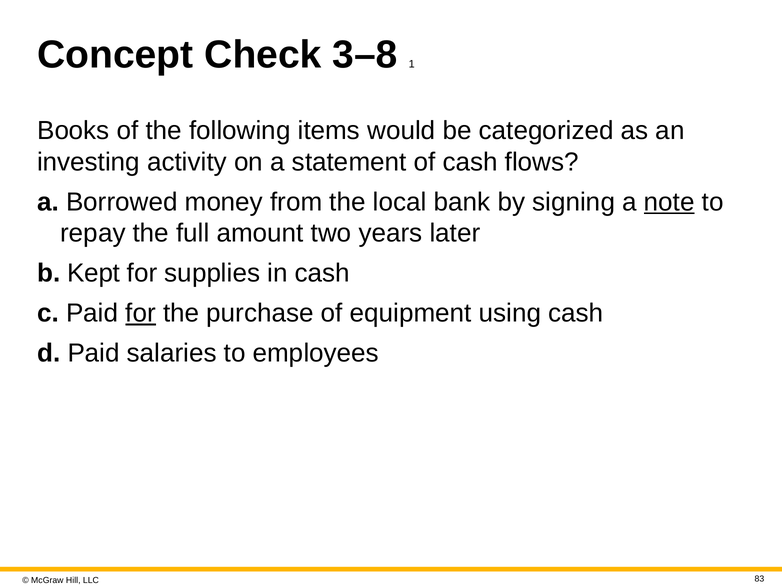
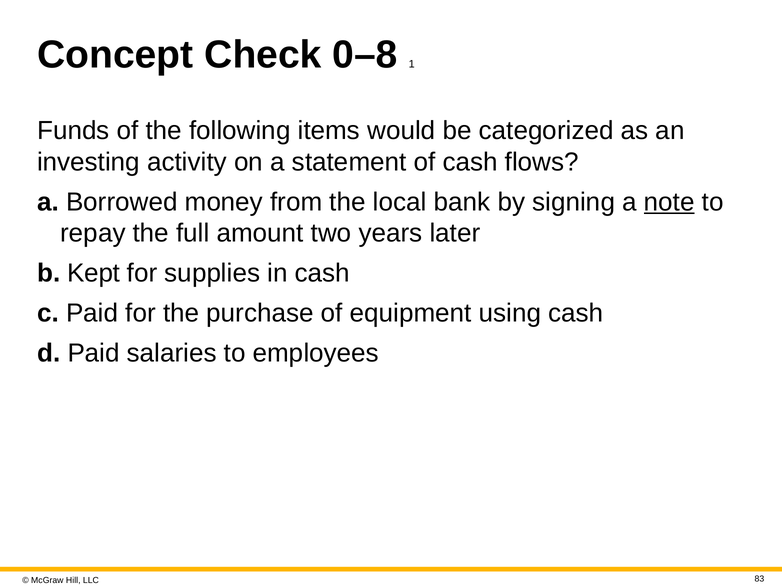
3–8: 3–8 -> 0–8
Books: Books -> Funds
for at (141, 313) underline: present -> none
